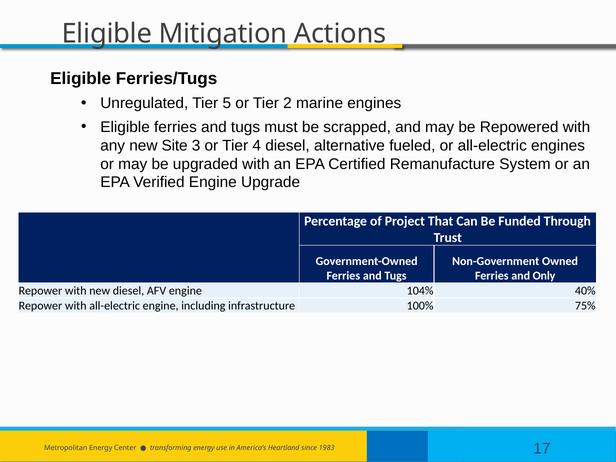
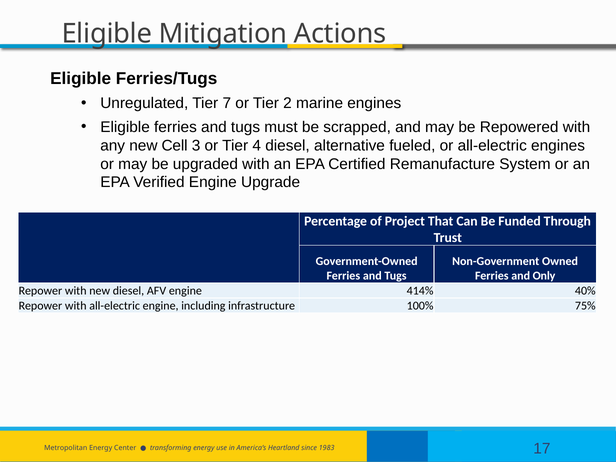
5: 5 -> 7
Site: Site -> Cell
104%: 104% -> 414%
